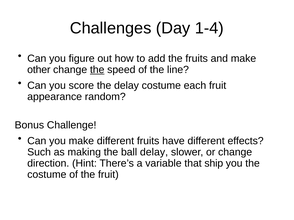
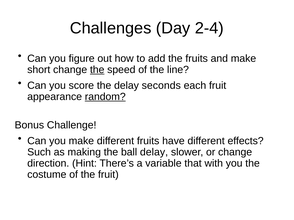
1-4: 1-4 -> 2-4
other: other -> short
delay costume: costume -> seconds
random underline: none -> present
ship: ship -> with
